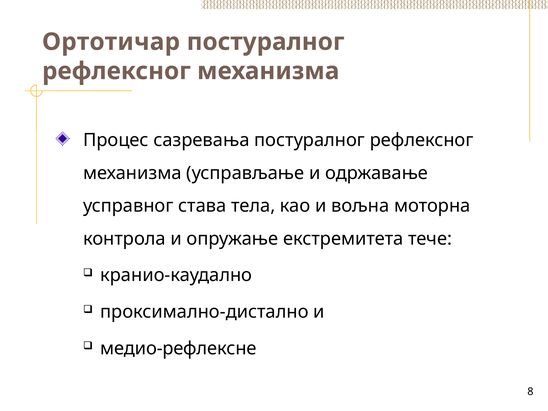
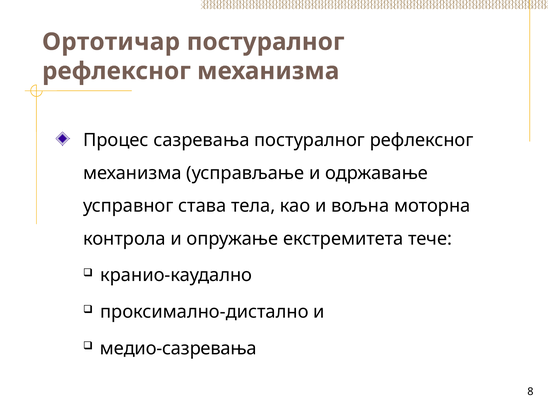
медио-рефлексне: медио-рефлексне -> медио-сазревања
